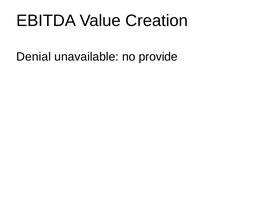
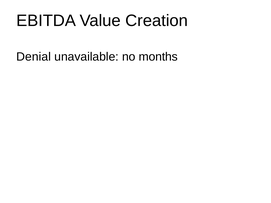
provide: provide -> months
